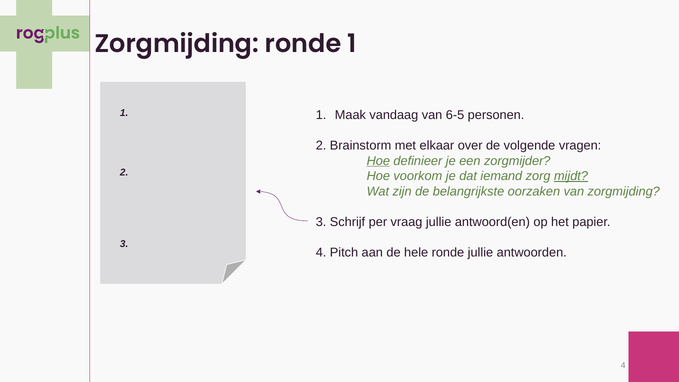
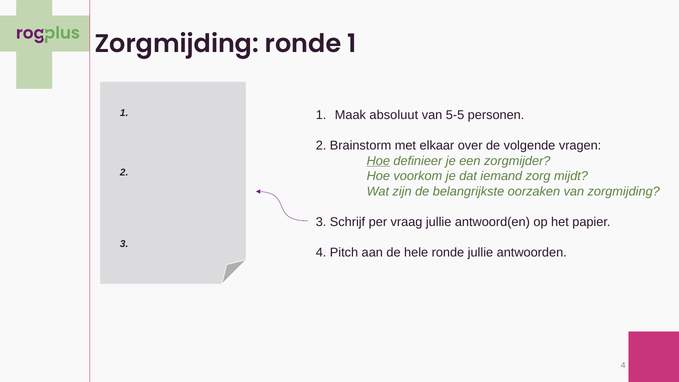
vandaag: vandaag -> absoluut
6-5: 6-5 -> 5-5
mijdt underline: present -> none
